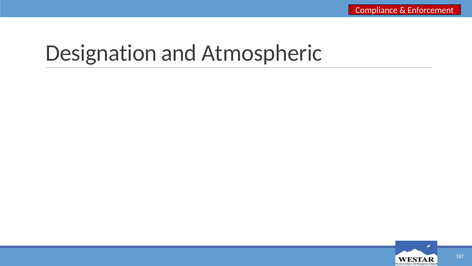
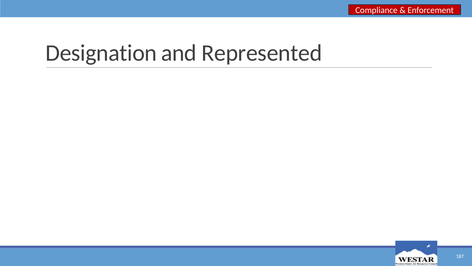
Atmospheric: Atmospheric -> Represented
